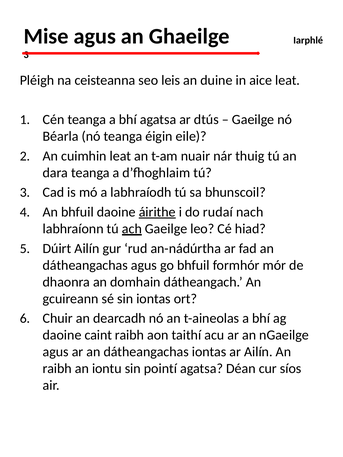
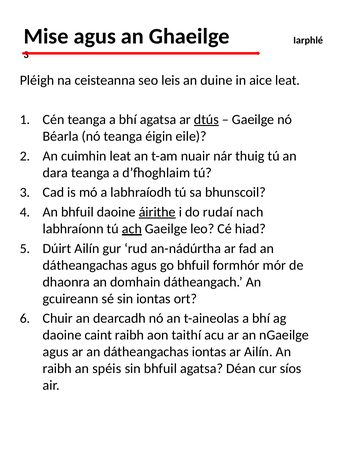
dtús underline: none -> present
iontu: iontu -> spéis
sin pointí: pointí -> bhfuil
